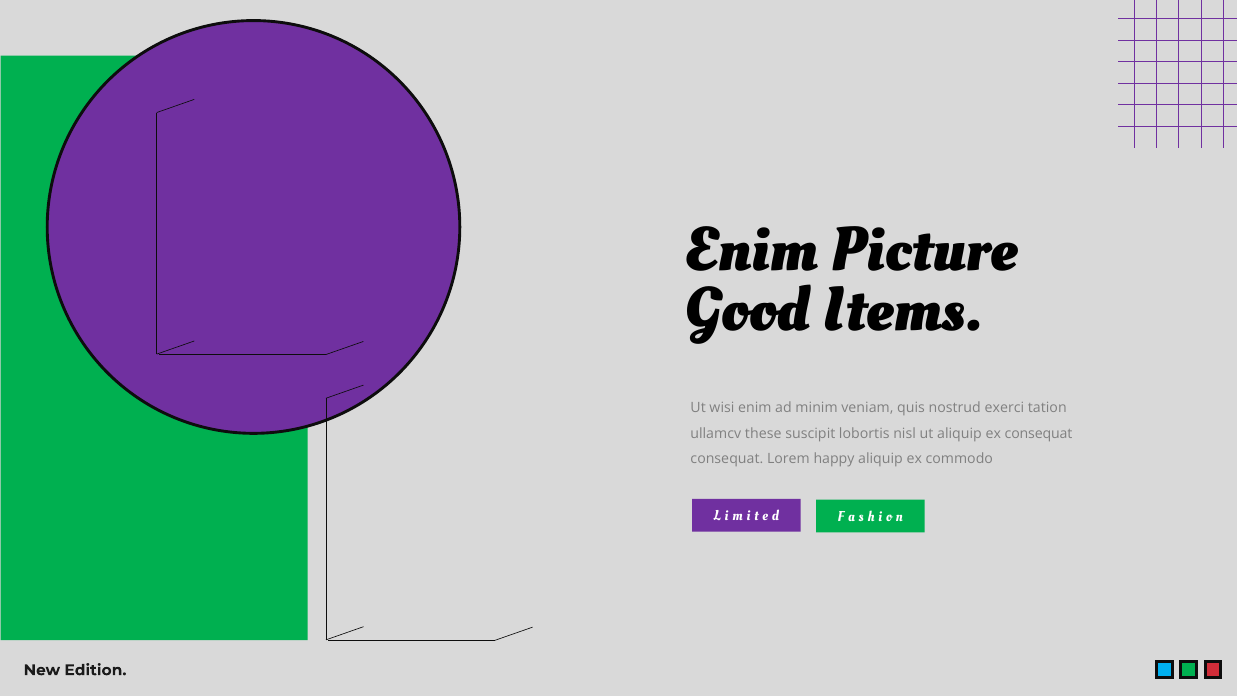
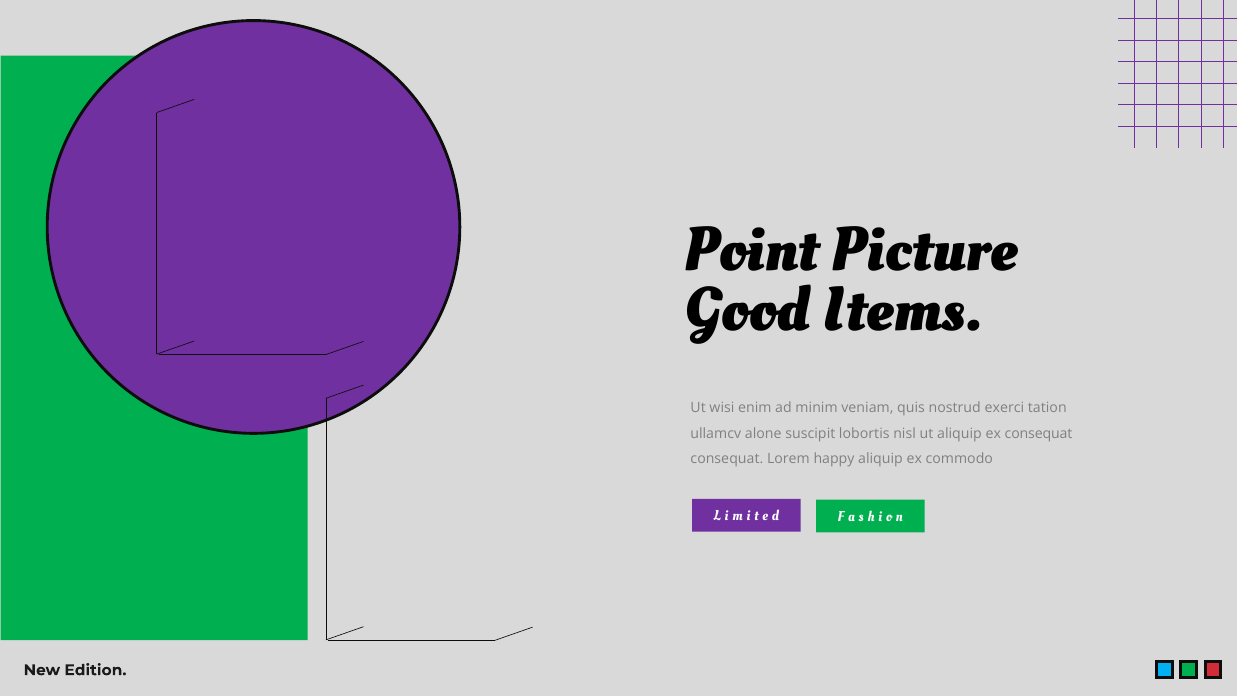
Enim at (751, 250): Enim -> Point
these: these -> alone
